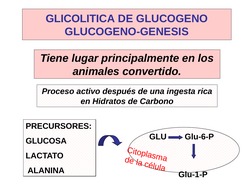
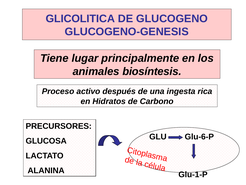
convertido: convertido -> biosíntesis
